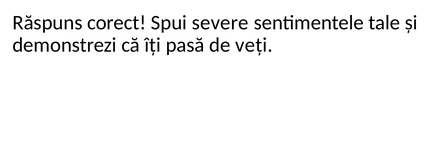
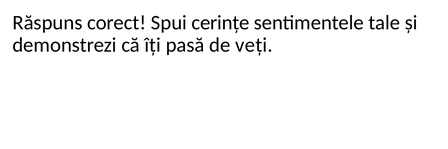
severe: severe -> cerințe
